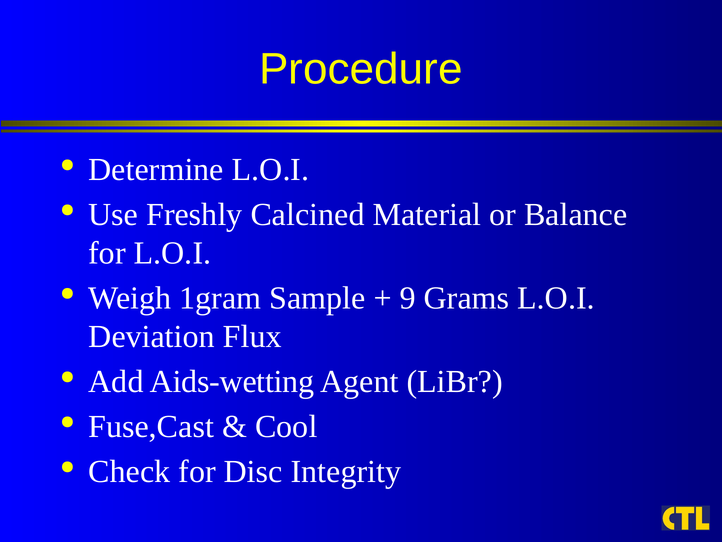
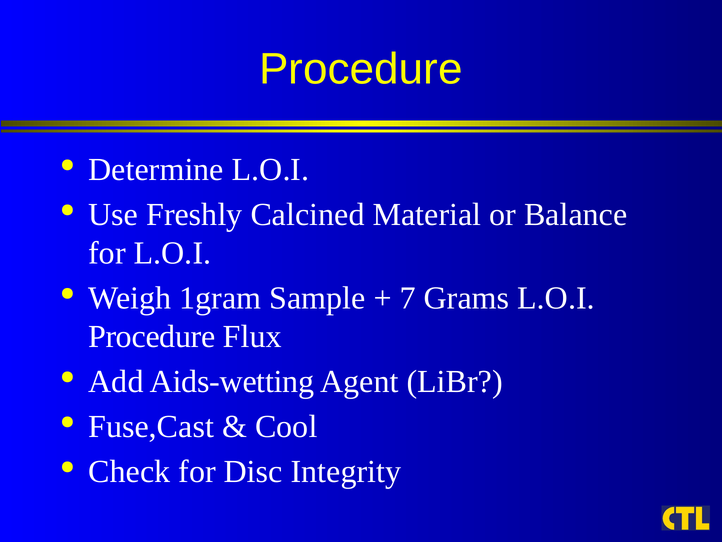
9: 9 -> 7
Deviation at (152, 336): Deviation -> Procedure
